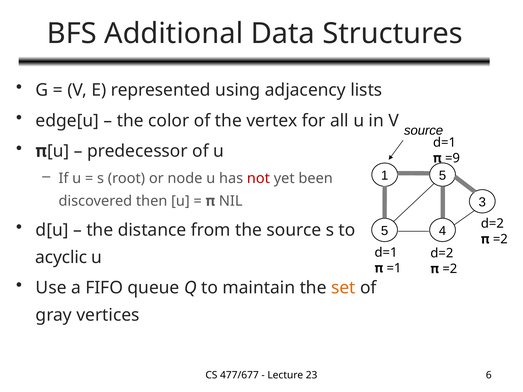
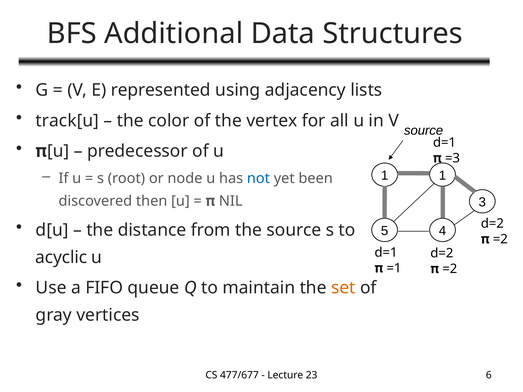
edge[u: edge[u -> track[u
=9: =9 -> =3
1 5: 5 -> 1
not colour: red -> blue
